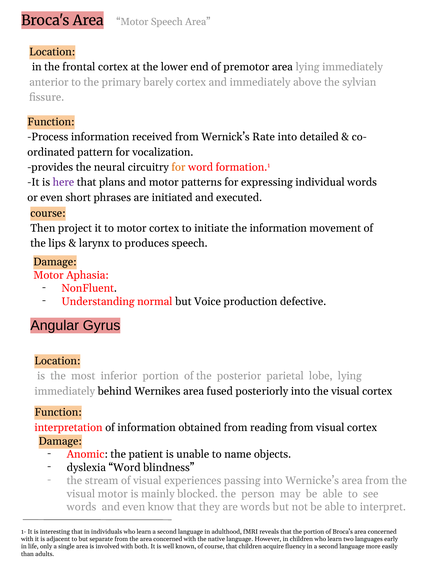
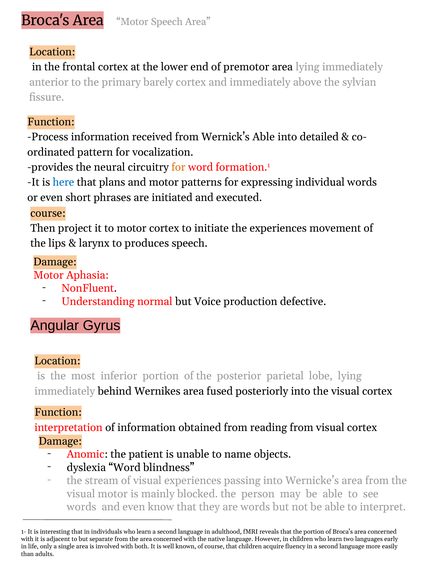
Wernick’s Rate: Rate -> Able
here colour: purple -> blue
the information: information -> experiences
